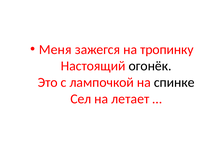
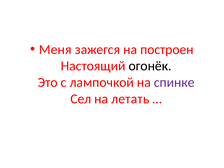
тропинку: тропинку -> построен
спинке colour: black -> purple
летает: летает -> летать
